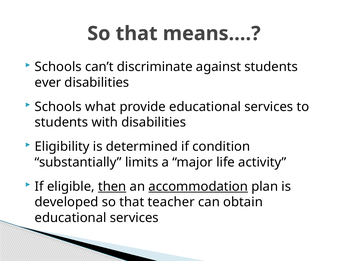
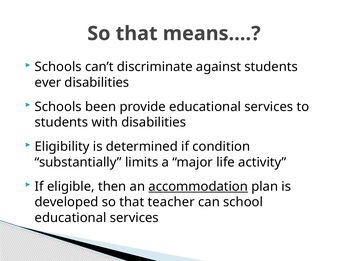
what: what -> been
then underline: present -> none
obtain: obtain -> school
